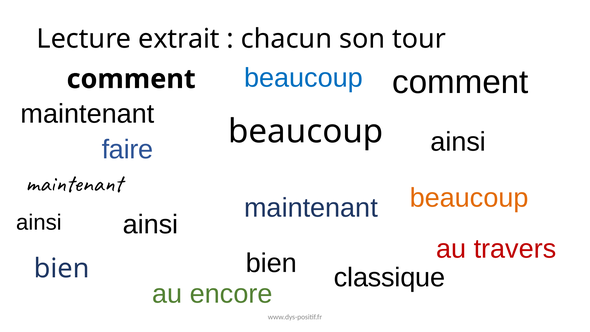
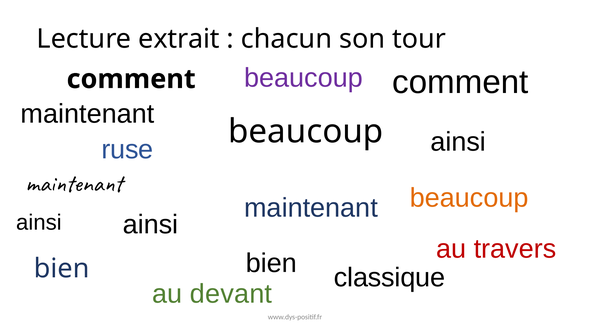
beaucoup at (304, 78) colour: blue -> purple
faire: faire -> ruse
encore: encore -> devant
